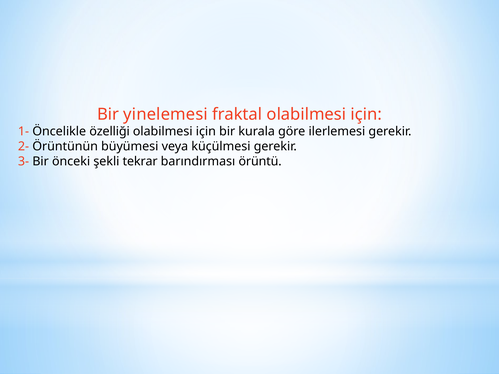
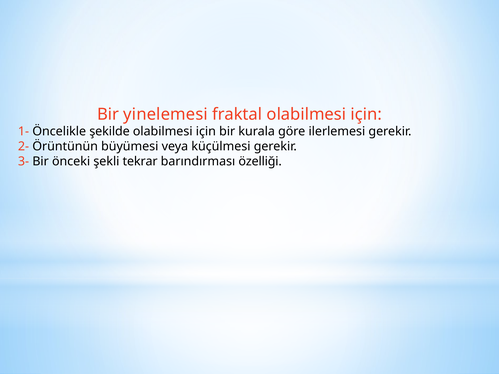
özelliği: özelliği -> şekilde
örüntü: örüntü -> özelliği
